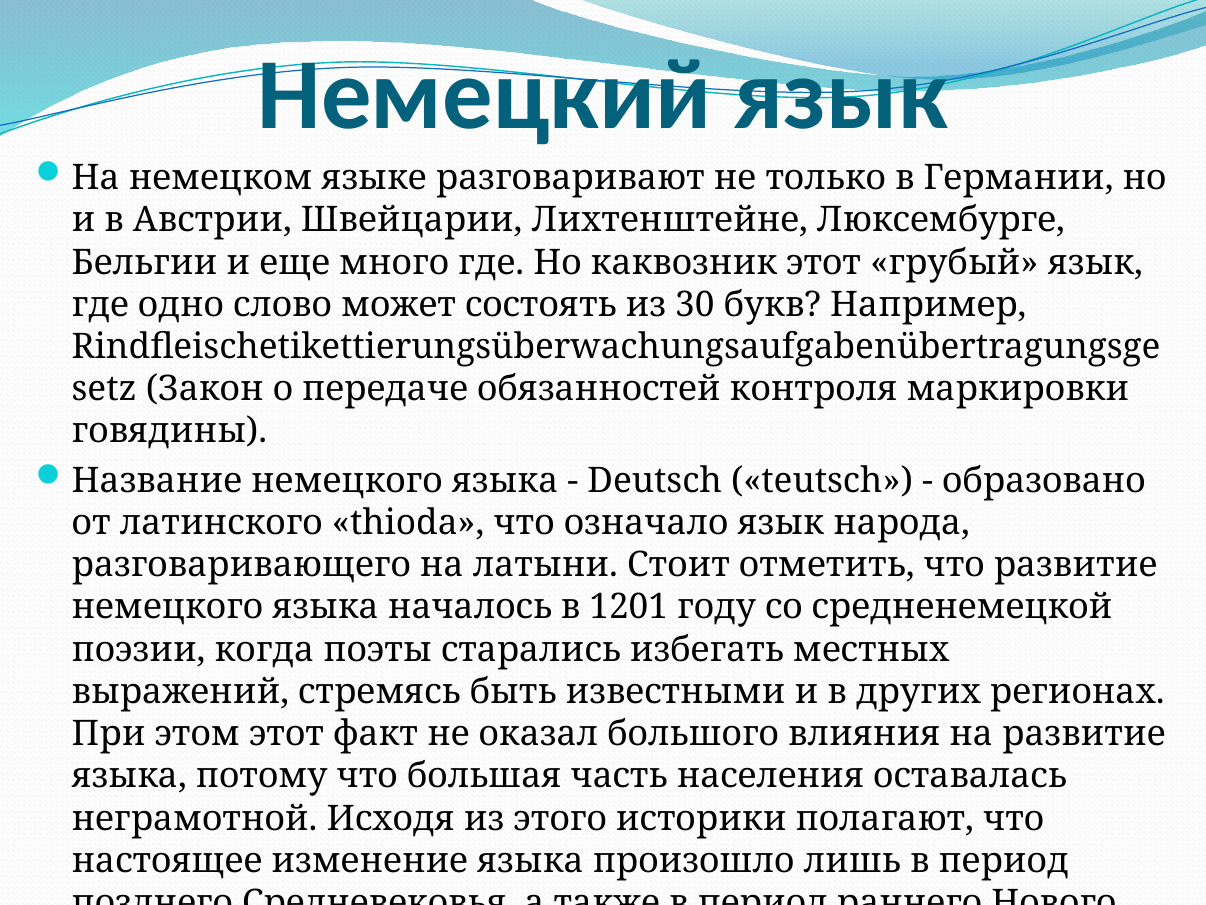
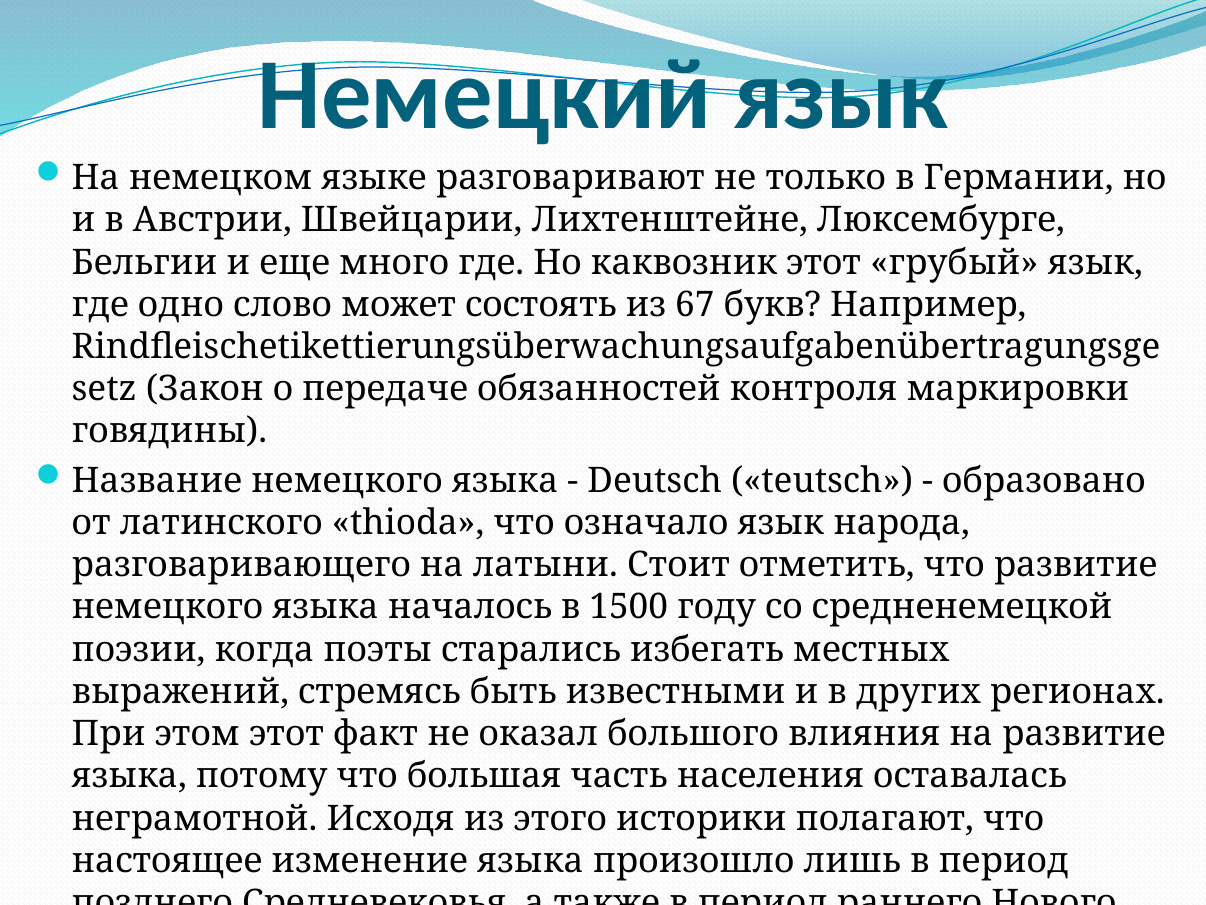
30: 30 -> 67
1201: 1201 -> 1500
